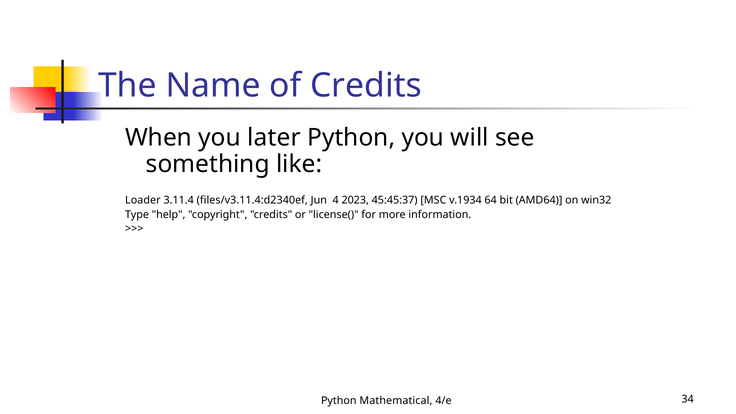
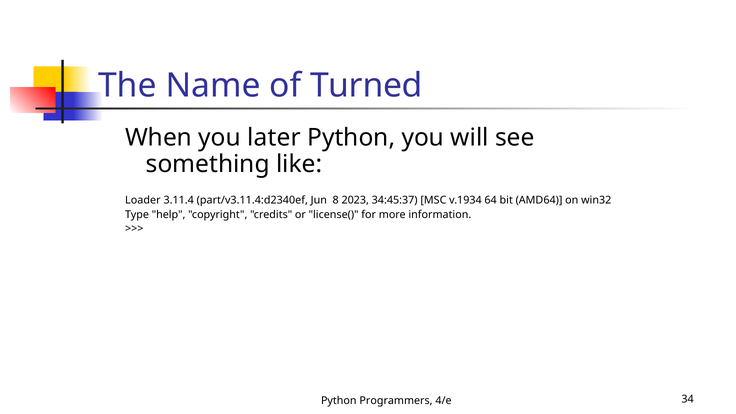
of Credits: Credits -> Turned
files/v3.11.4:d2340ef: files/v3.11.4:d2340ef -> part/v3.11.4:d2340ef
4: 4 -> 8
45:45:37: 45:45:37 -> 34:45:37
Mathematical: Mathematical -> Programmers
